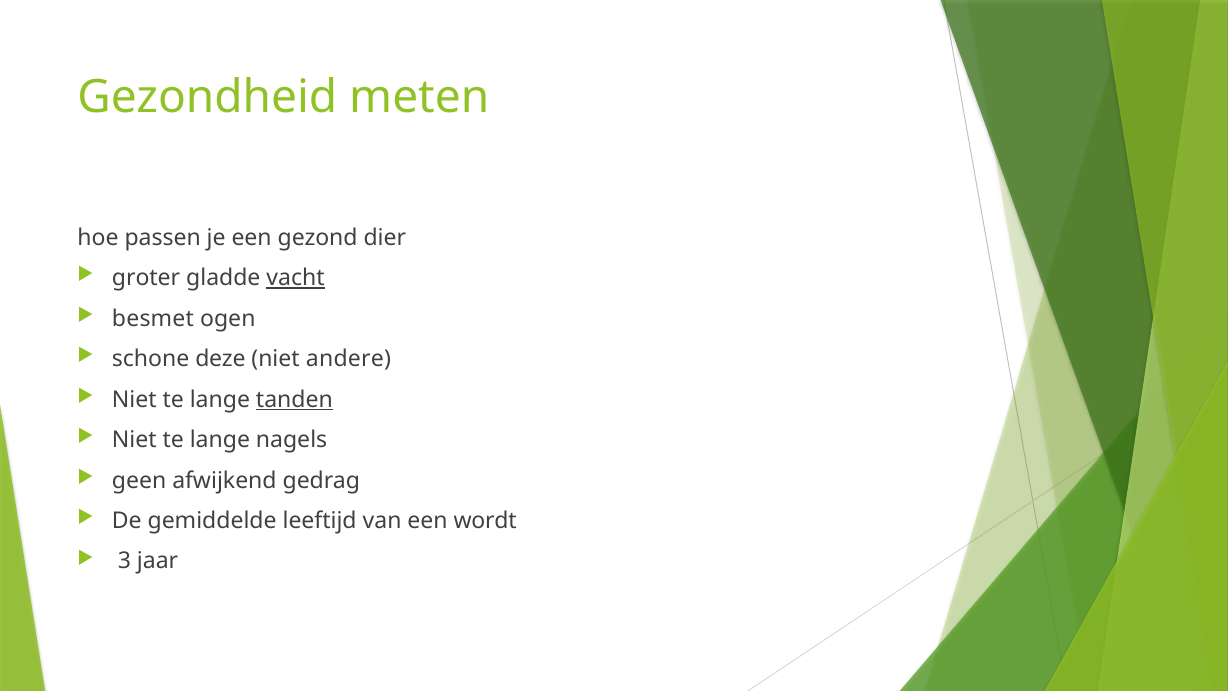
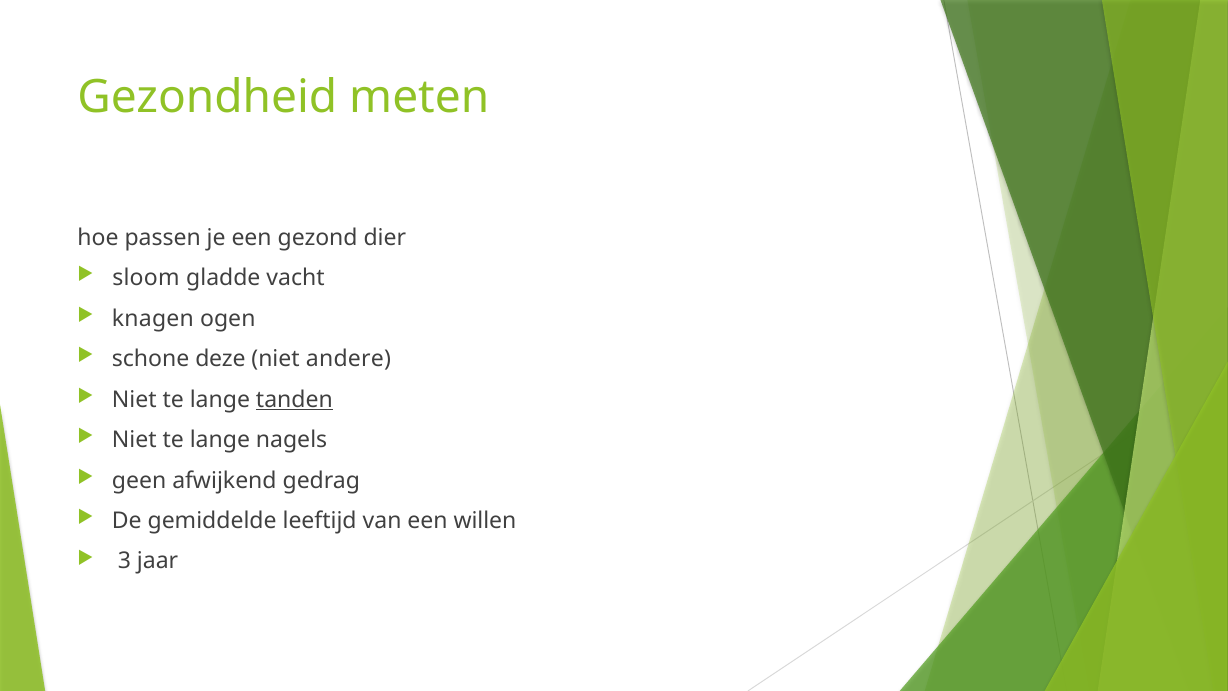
groter: groter -> sloom
vacht underline: present -> none
besmet: besmet -> knagen
wordt: wordt -> willen
